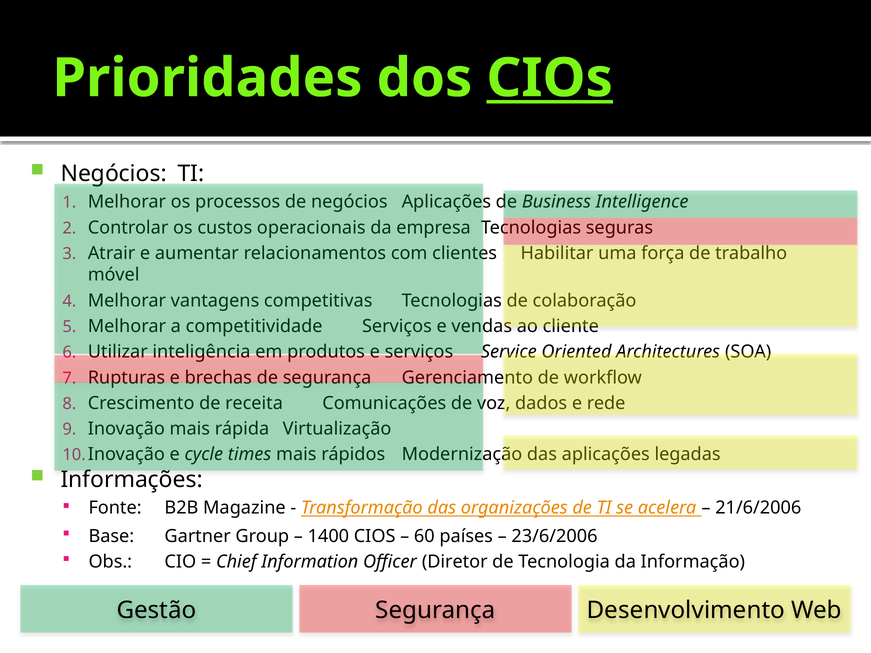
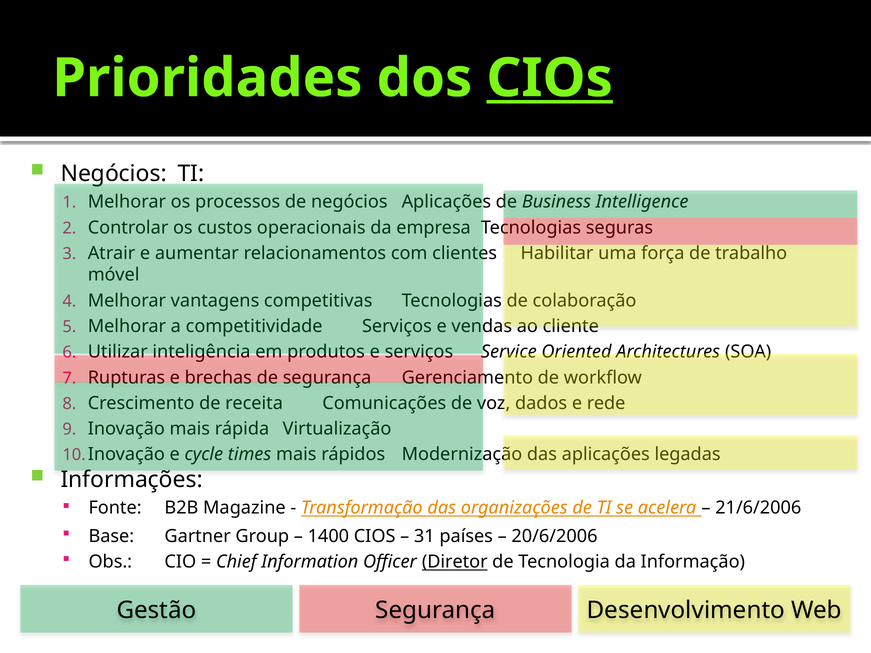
60: 60 -> 31
23/6/2006: 23/6/2006 -> 20/6/2006
Diretor underline: none -> present
